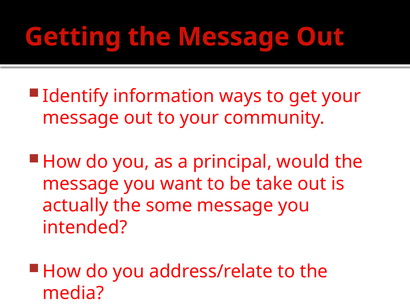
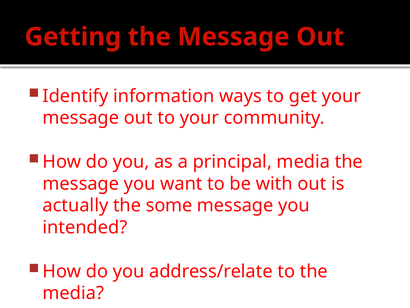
principal would: would -> media
take: take -> with
